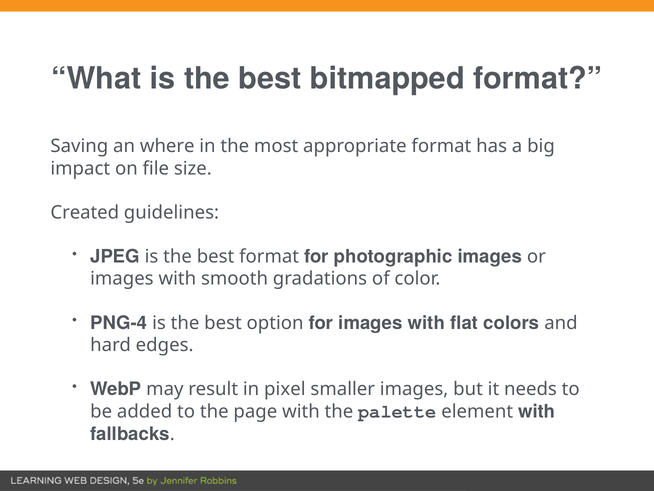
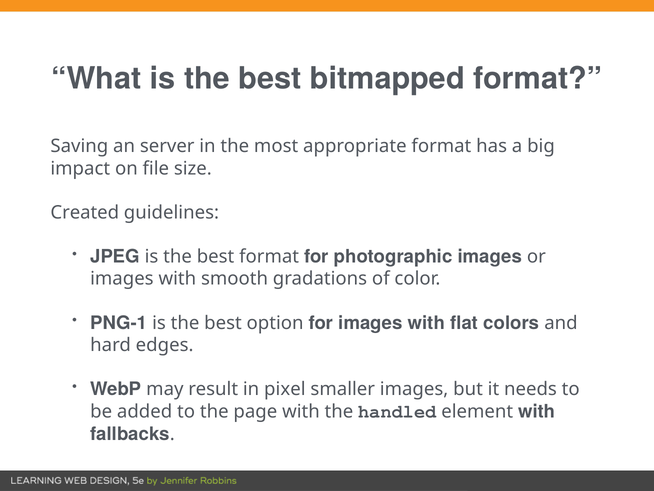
where: where -> server
PNG-4: PNG-4 -> PNG-1
palette: palette -> handled
